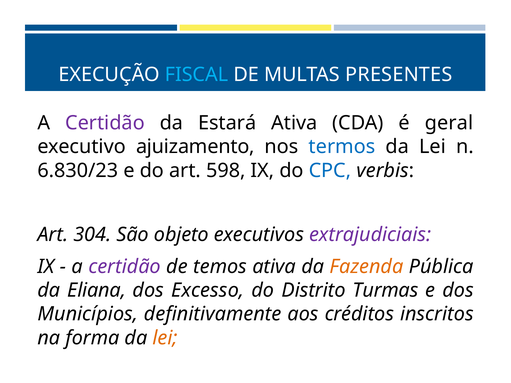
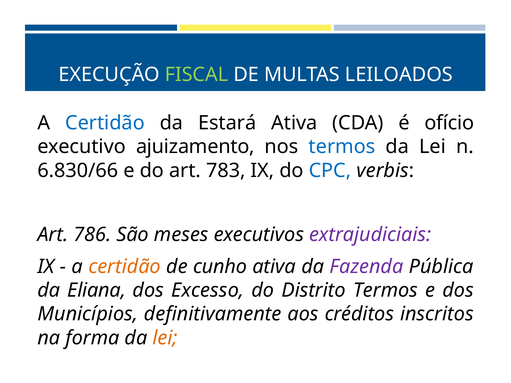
FISCAL colour: light blue -> light green
PRESENTES: PRESENTES -> LEILOADOS
Certidão at (105, 123) colour: purple -> blue
geral: geral -> ofício
6.830/23: 6.830/23 -> 6.830/66
598: 598 -> 783
304: 304 -> 786
objeto: objeto -> meses
certidão at (125, 267) colour: purple -> orange
temos: temos -> cunho
Fazenda colour: orange -> purple
Distrito Turmas: Turmas -> Termos
